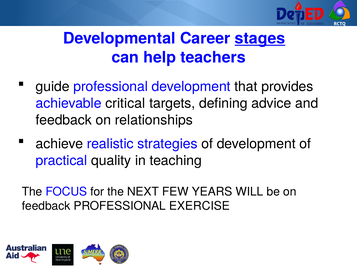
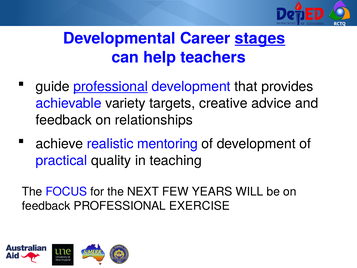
professional at (111, 87) underline: none -> present
critical: critical -> variety
defining: defining -> creative
strategies: strategies -> mentoring
